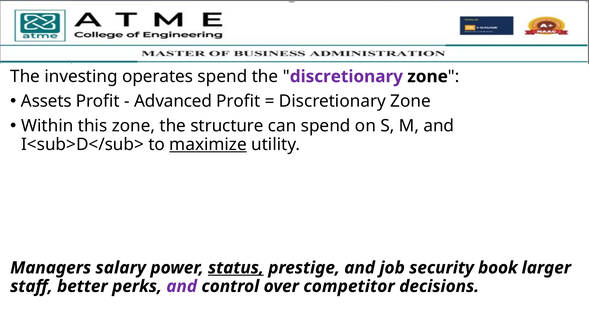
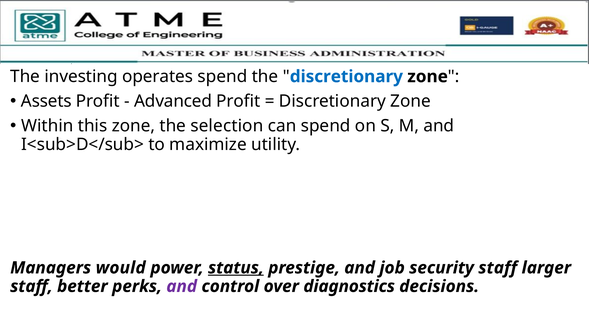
discretionary at (346, 77) colour: purple -> blue
structure: structure -> selection
maximize underline: present -> none
salary: salary -> would
security book: book -> staff
competitor: competitor -> diagnostics
